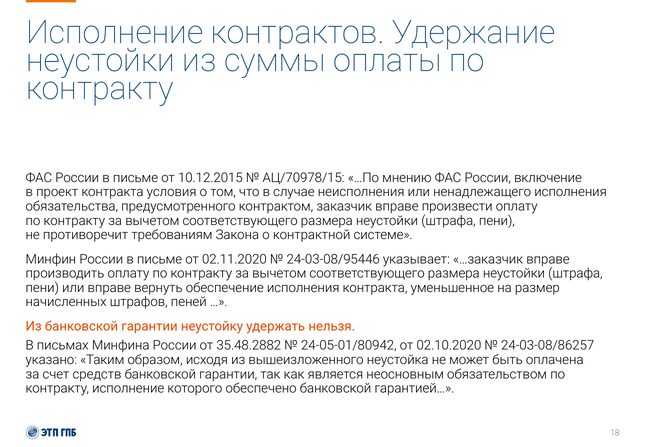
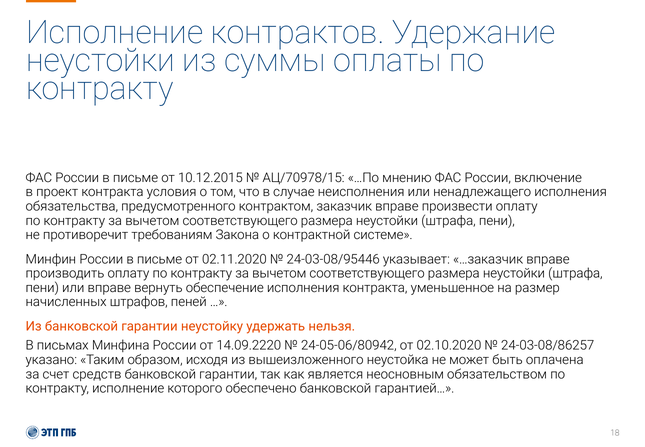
35.48.2882: 35.48.2882 -> 14.09.2220
24-05-01/80942: 24-05-01/80942 -> 24-05-06/80942
